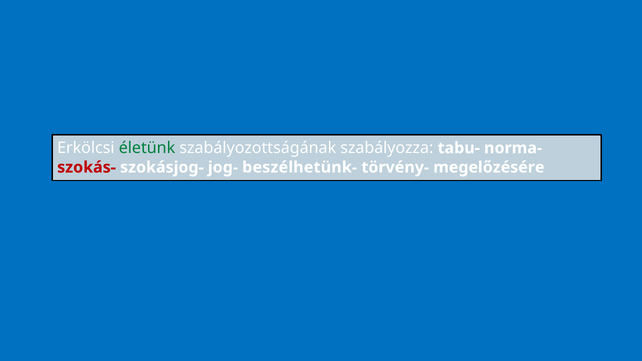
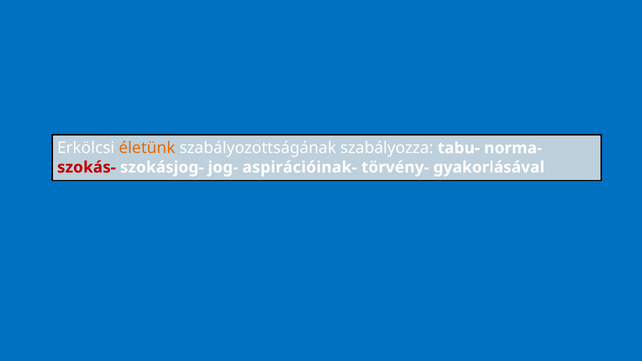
életünk colour: green -> orange
beszélhetünk-: beszélhetünk- -> aspirációinak-
megelőzésére: megelőzésére -> gyakorlásával
